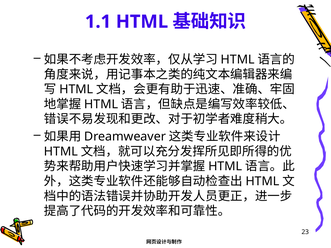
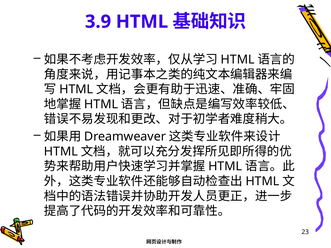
1.1: 1.1 -> 3.9
